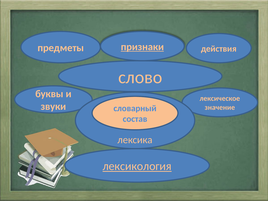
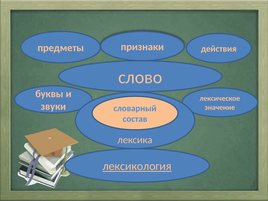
признаки underline: present -> none
